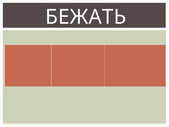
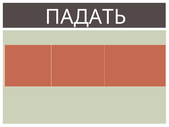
БЕЖАТЬ: БЕЖАТЬ -> ПАДАТЬ
